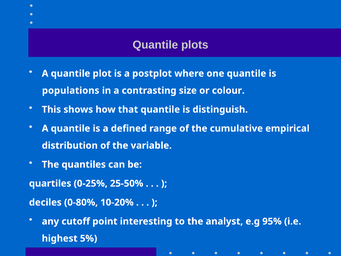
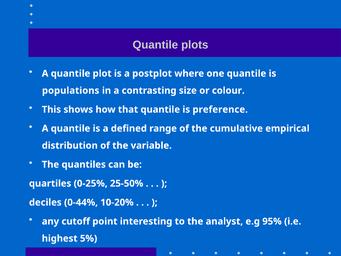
distinguish: distinguish -> preference
0-80%: 0-80% -> 0-44%
